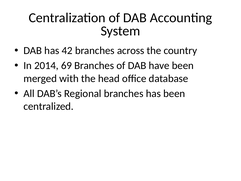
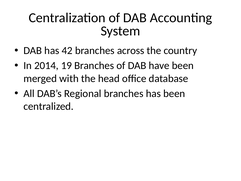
69: 69 -> 19
